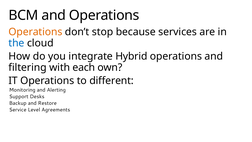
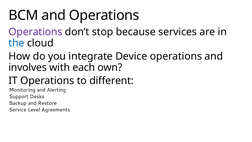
Operations at (35, 32) colour: orange -> purple
Hybrid: Hybrid -> Device
filtering: filtering -> involves
